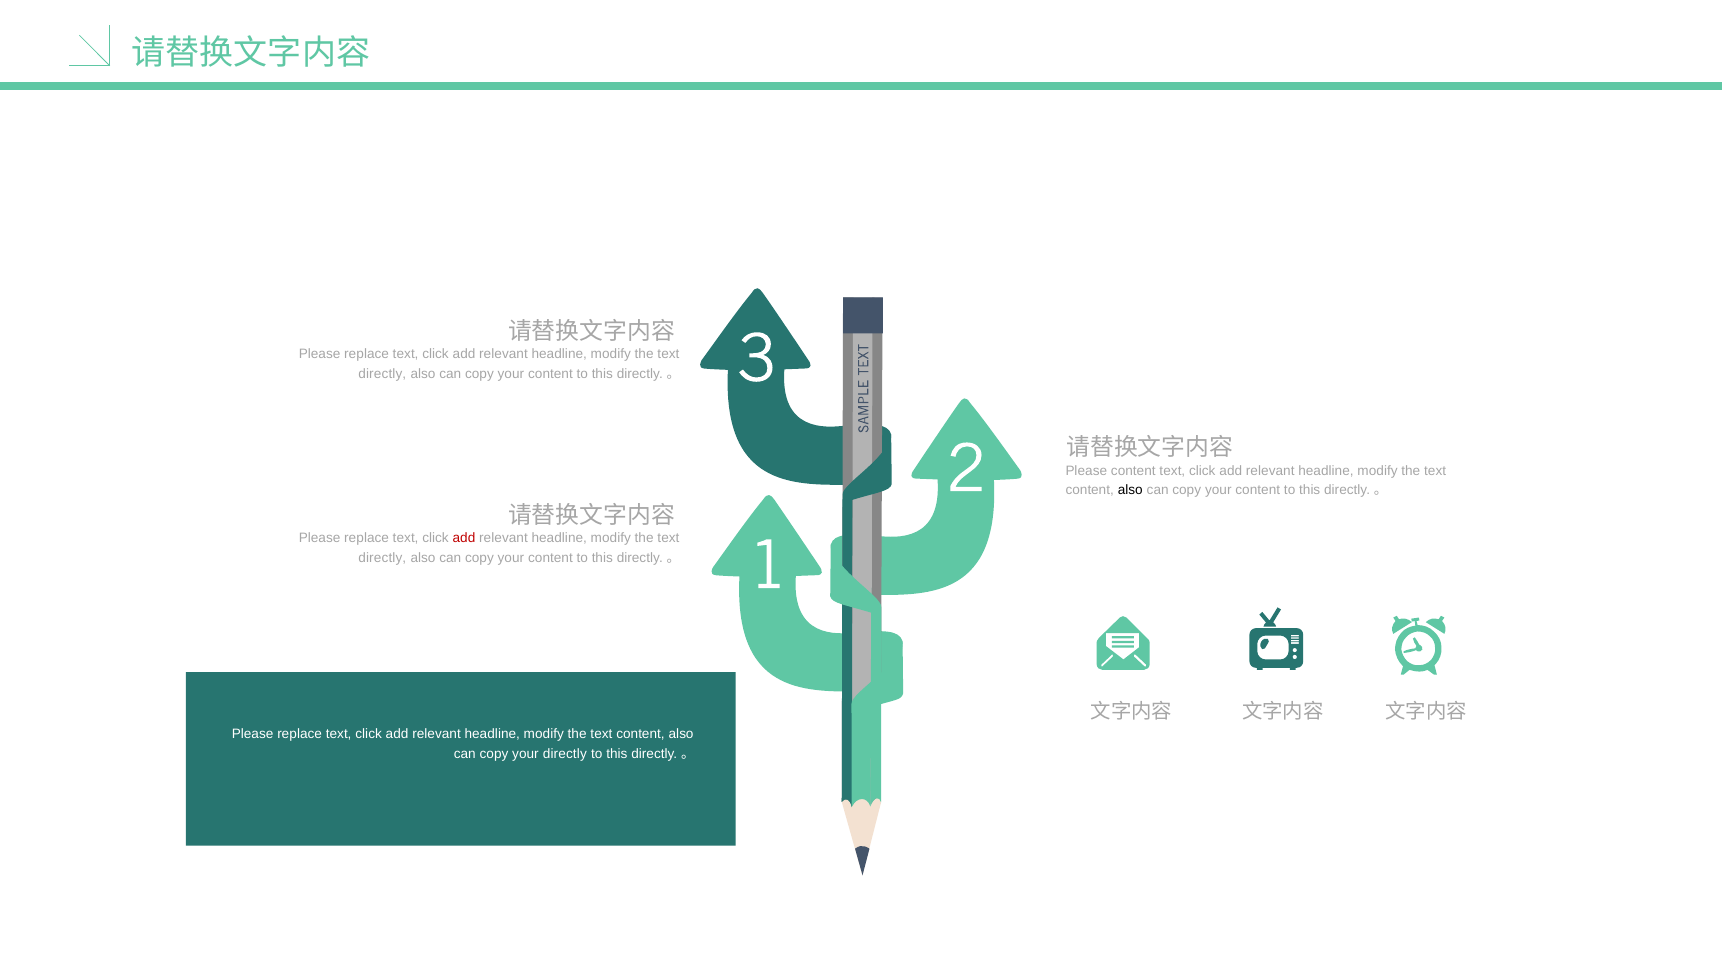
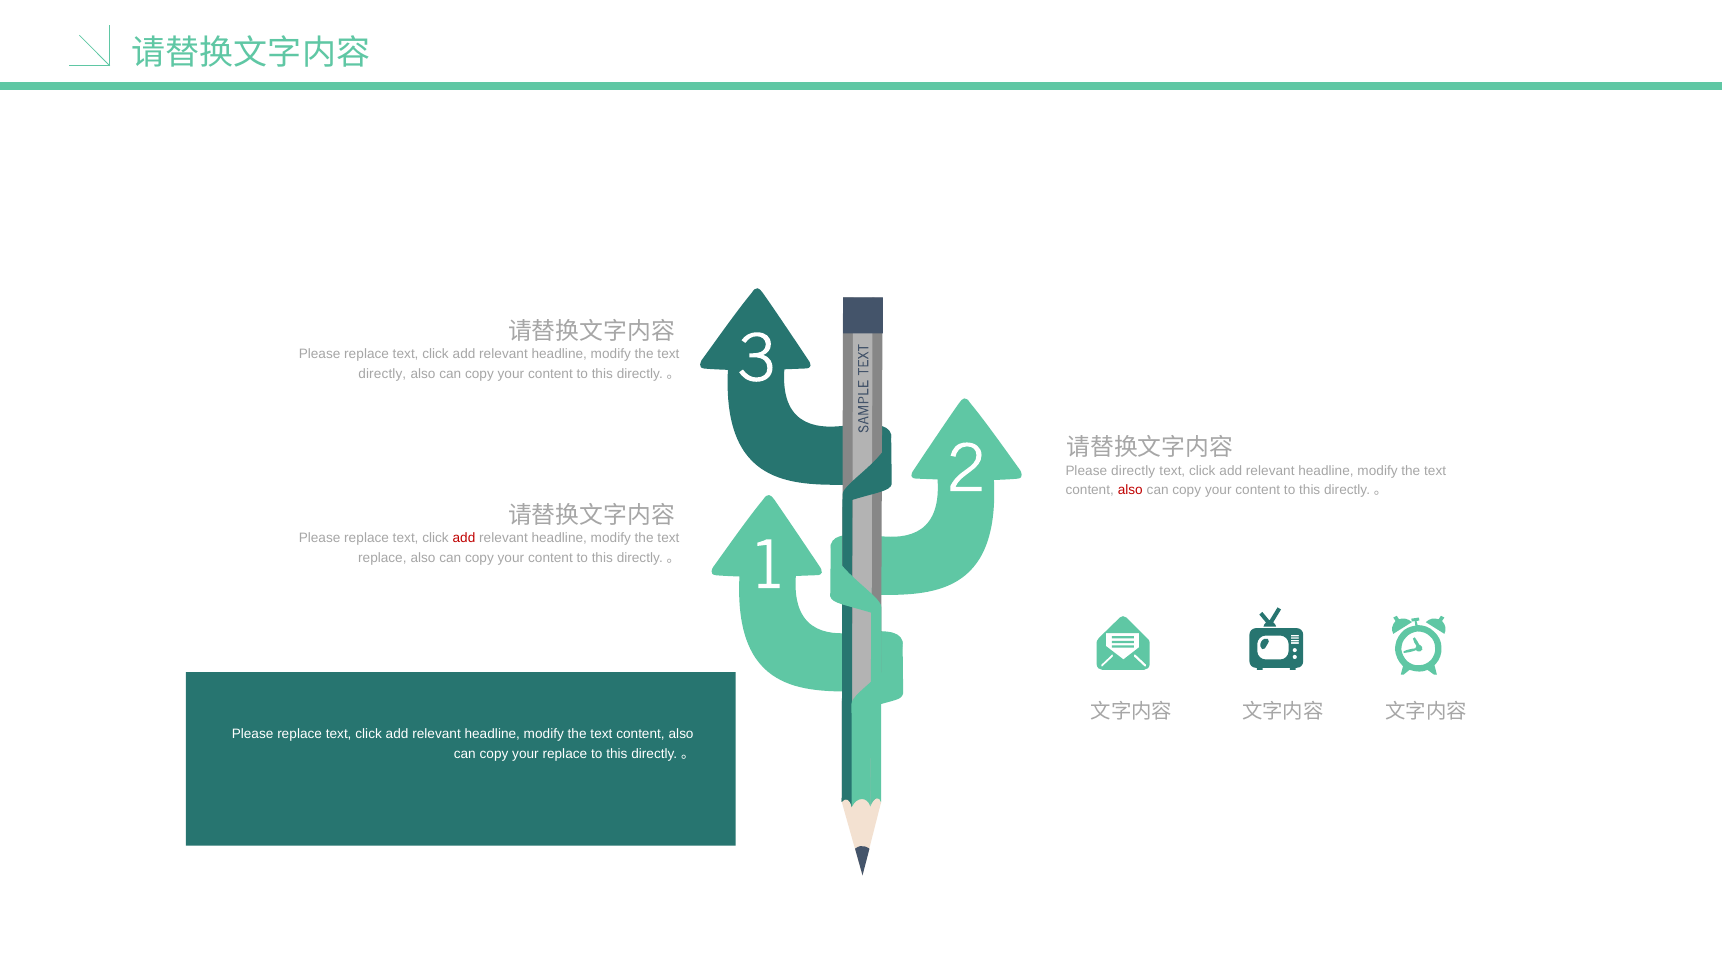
Please content: content -> directly
also at (1130, 491) colour: black -> red
directly at (382, 558): directly -> replace
your directly: directly -> replace
